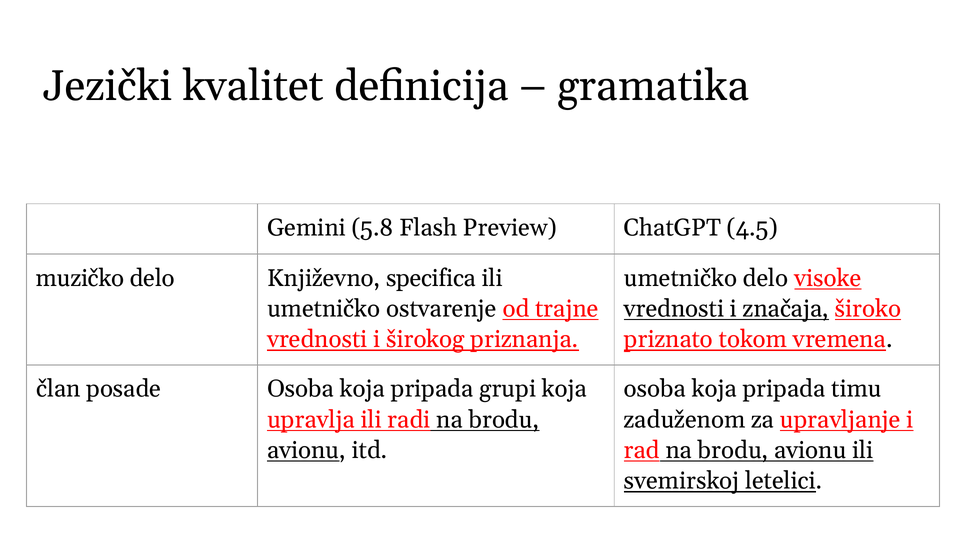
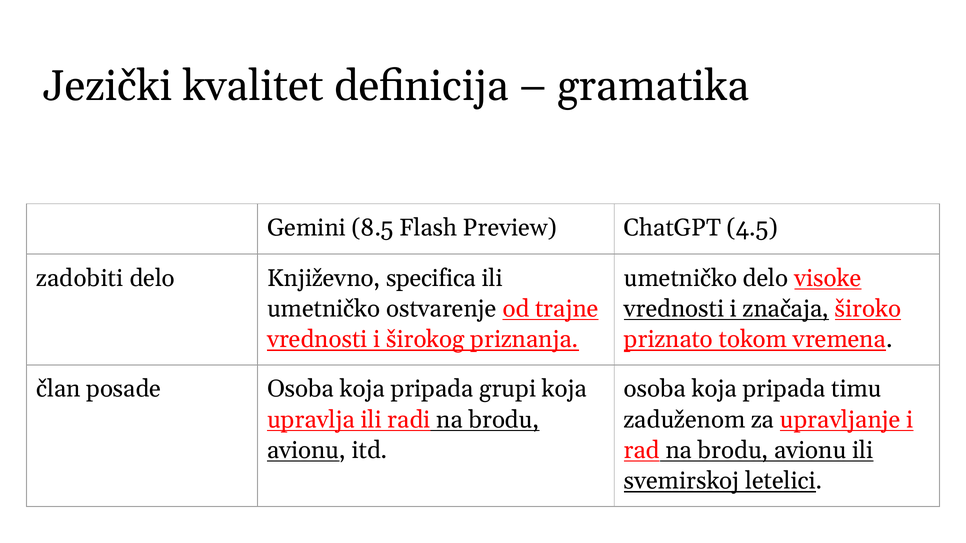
5.8: 5.8 -> 8.5
muzičko: muzičko -> zadobiti
